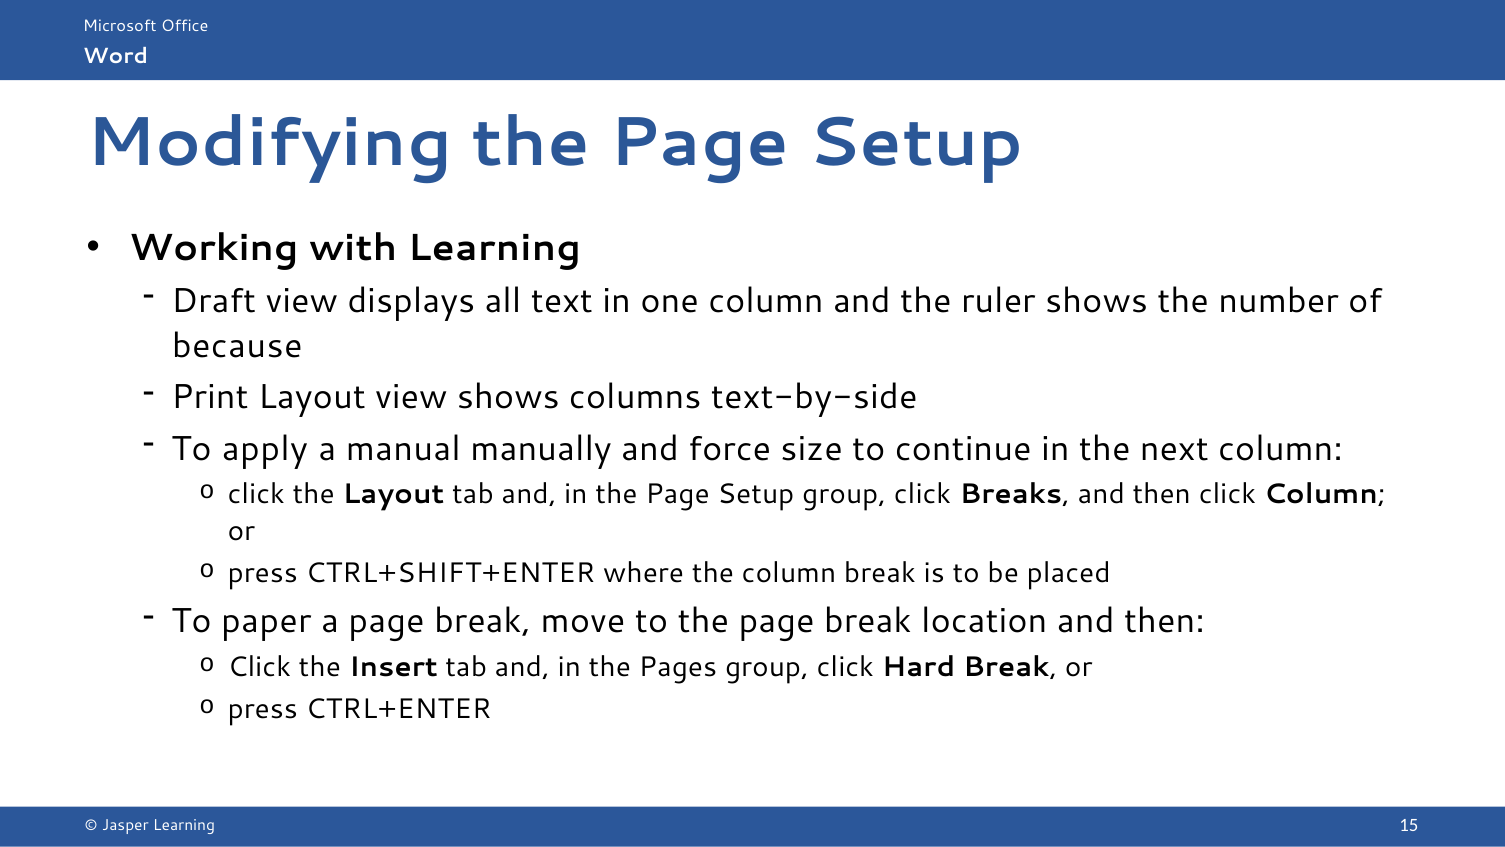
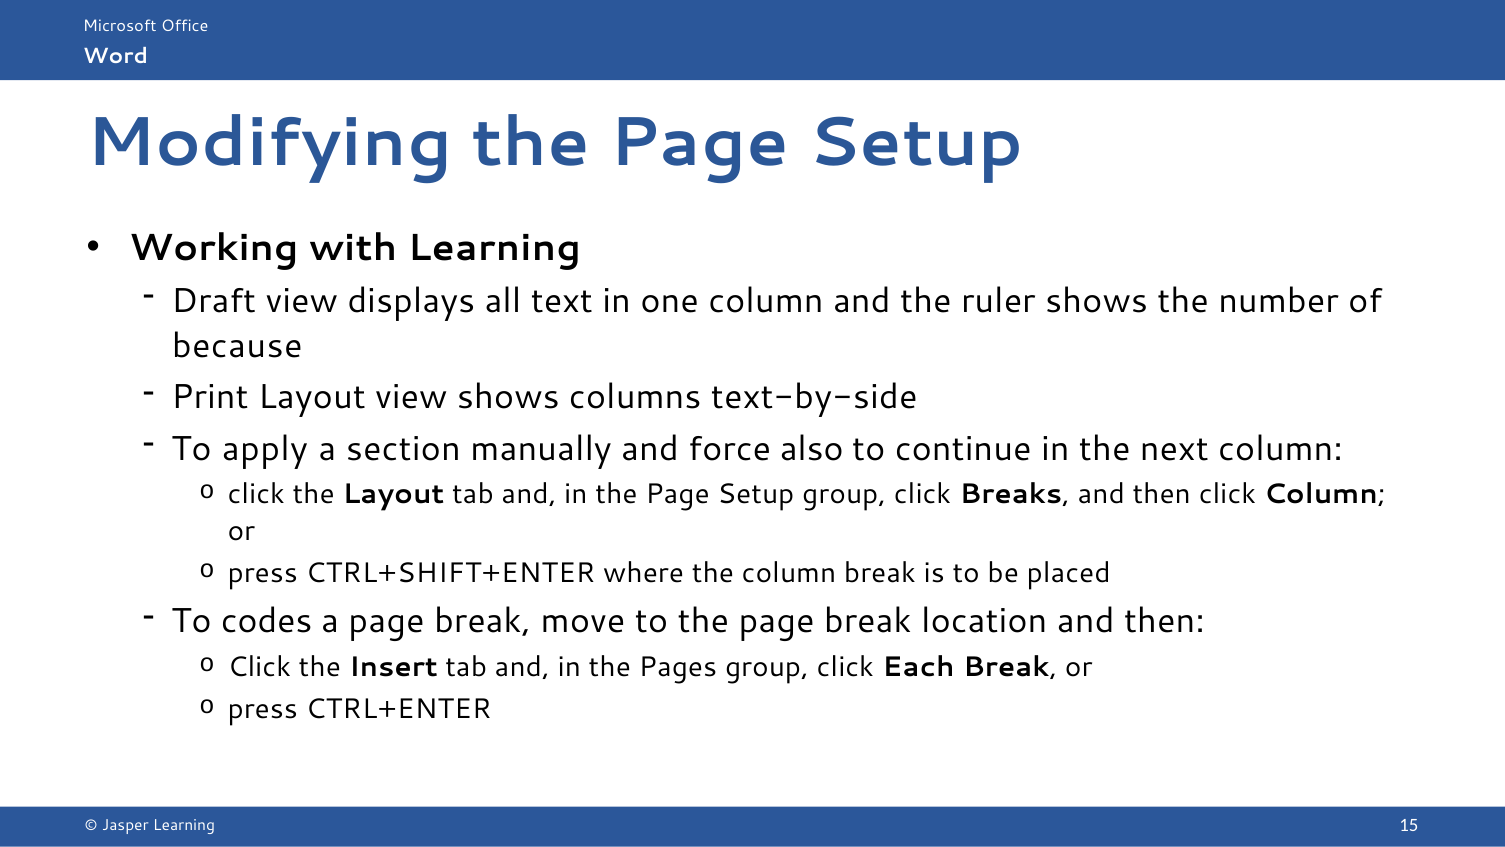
manual: manual -> section
size: size -> also
paper: paper -> codes
Hard: Hard -> Each
